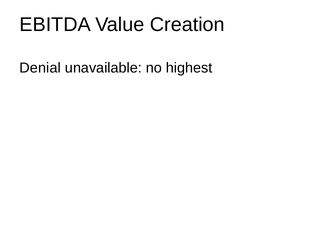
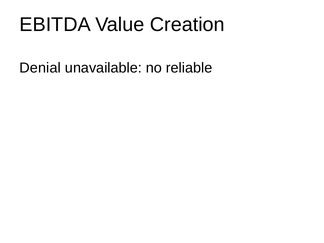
highest: highest -> reliable
